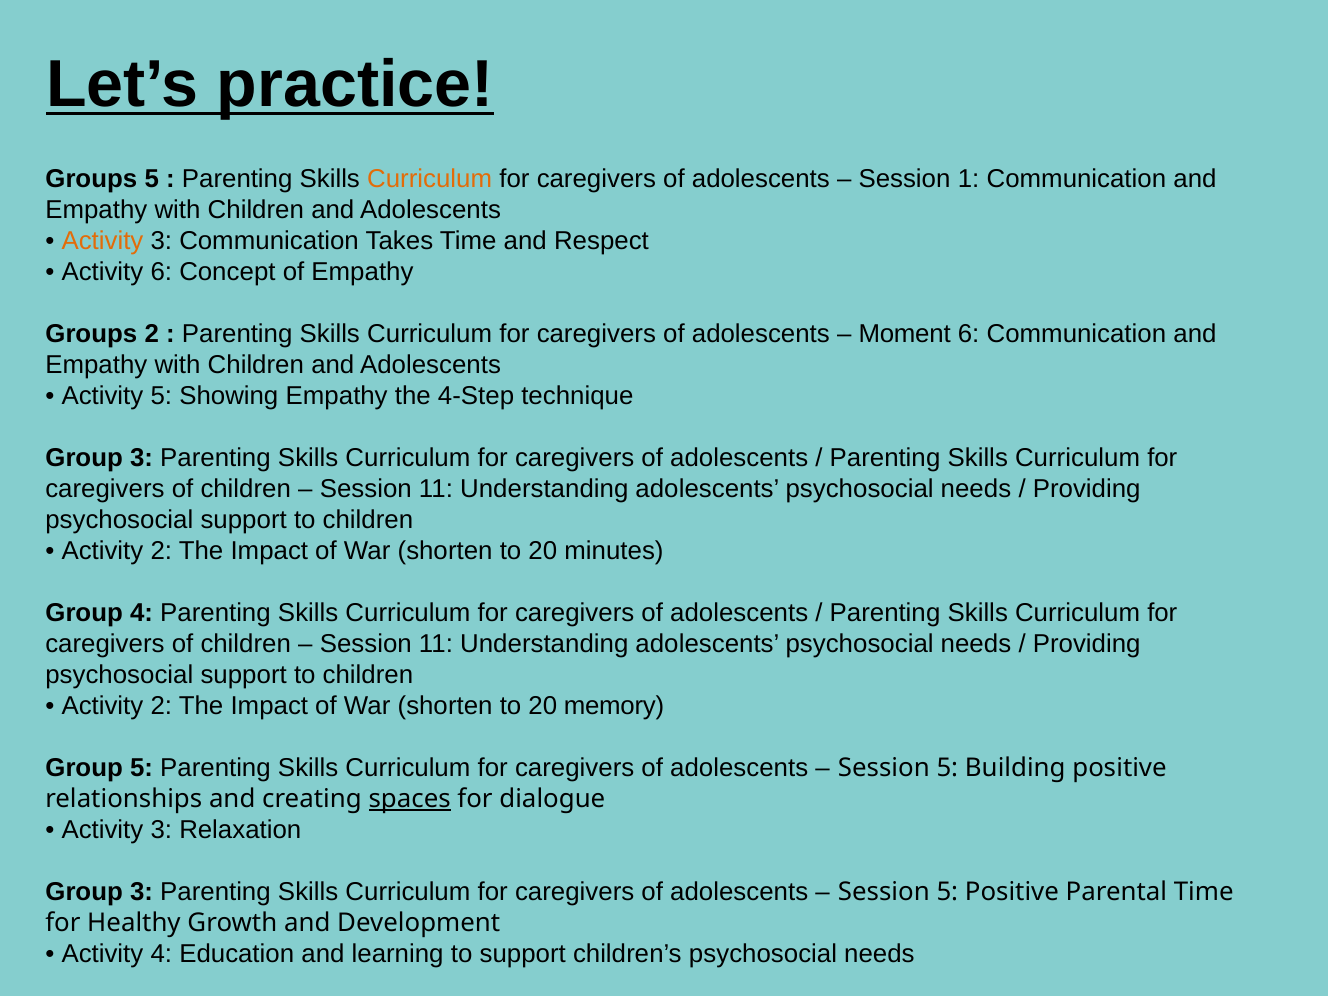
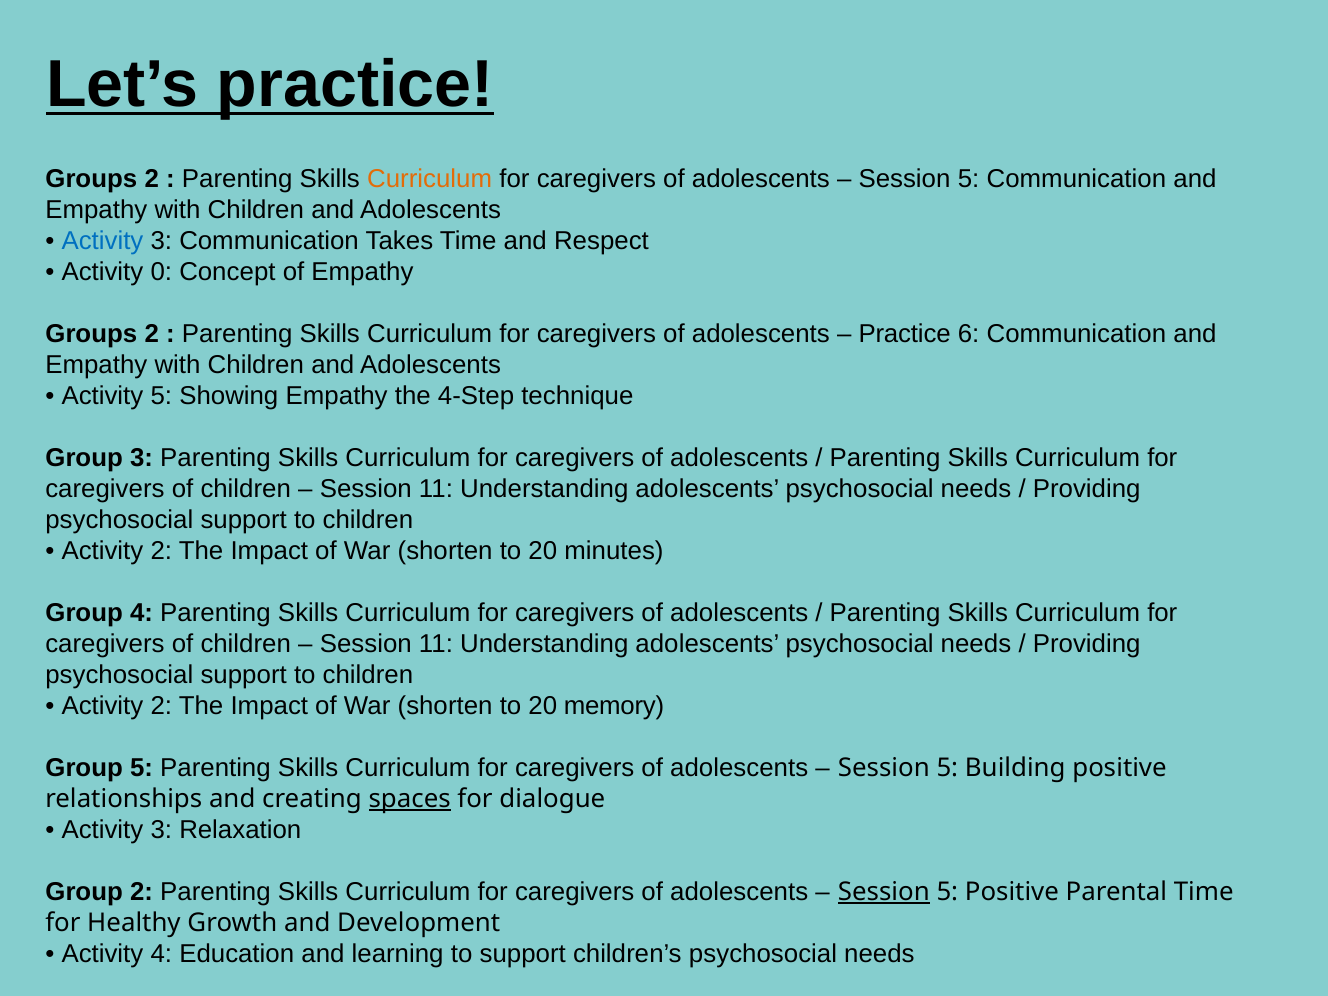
5 at (152, 179): 5 -> 2
1 at (969, 179): 1 -> 5
Activity at (102, 241) colour: orange -> blue
Activity 6: 6 -> 0
Moment at (905, 334): Moment -> Practice
3 at (142, 892): 3 -> 2
Session at (884, 892) underline: none -> present
